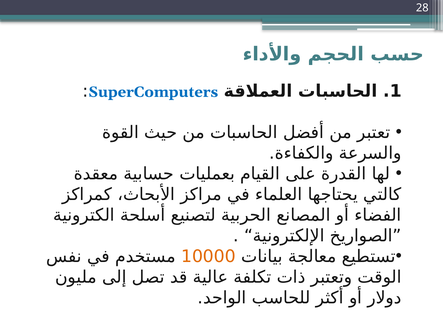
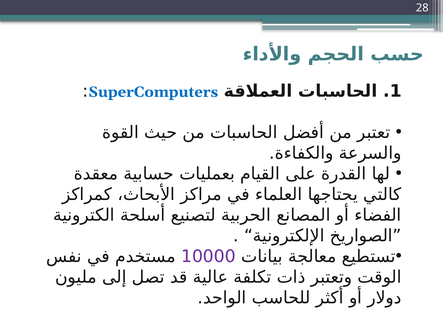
10000 colour: orange -> purple
